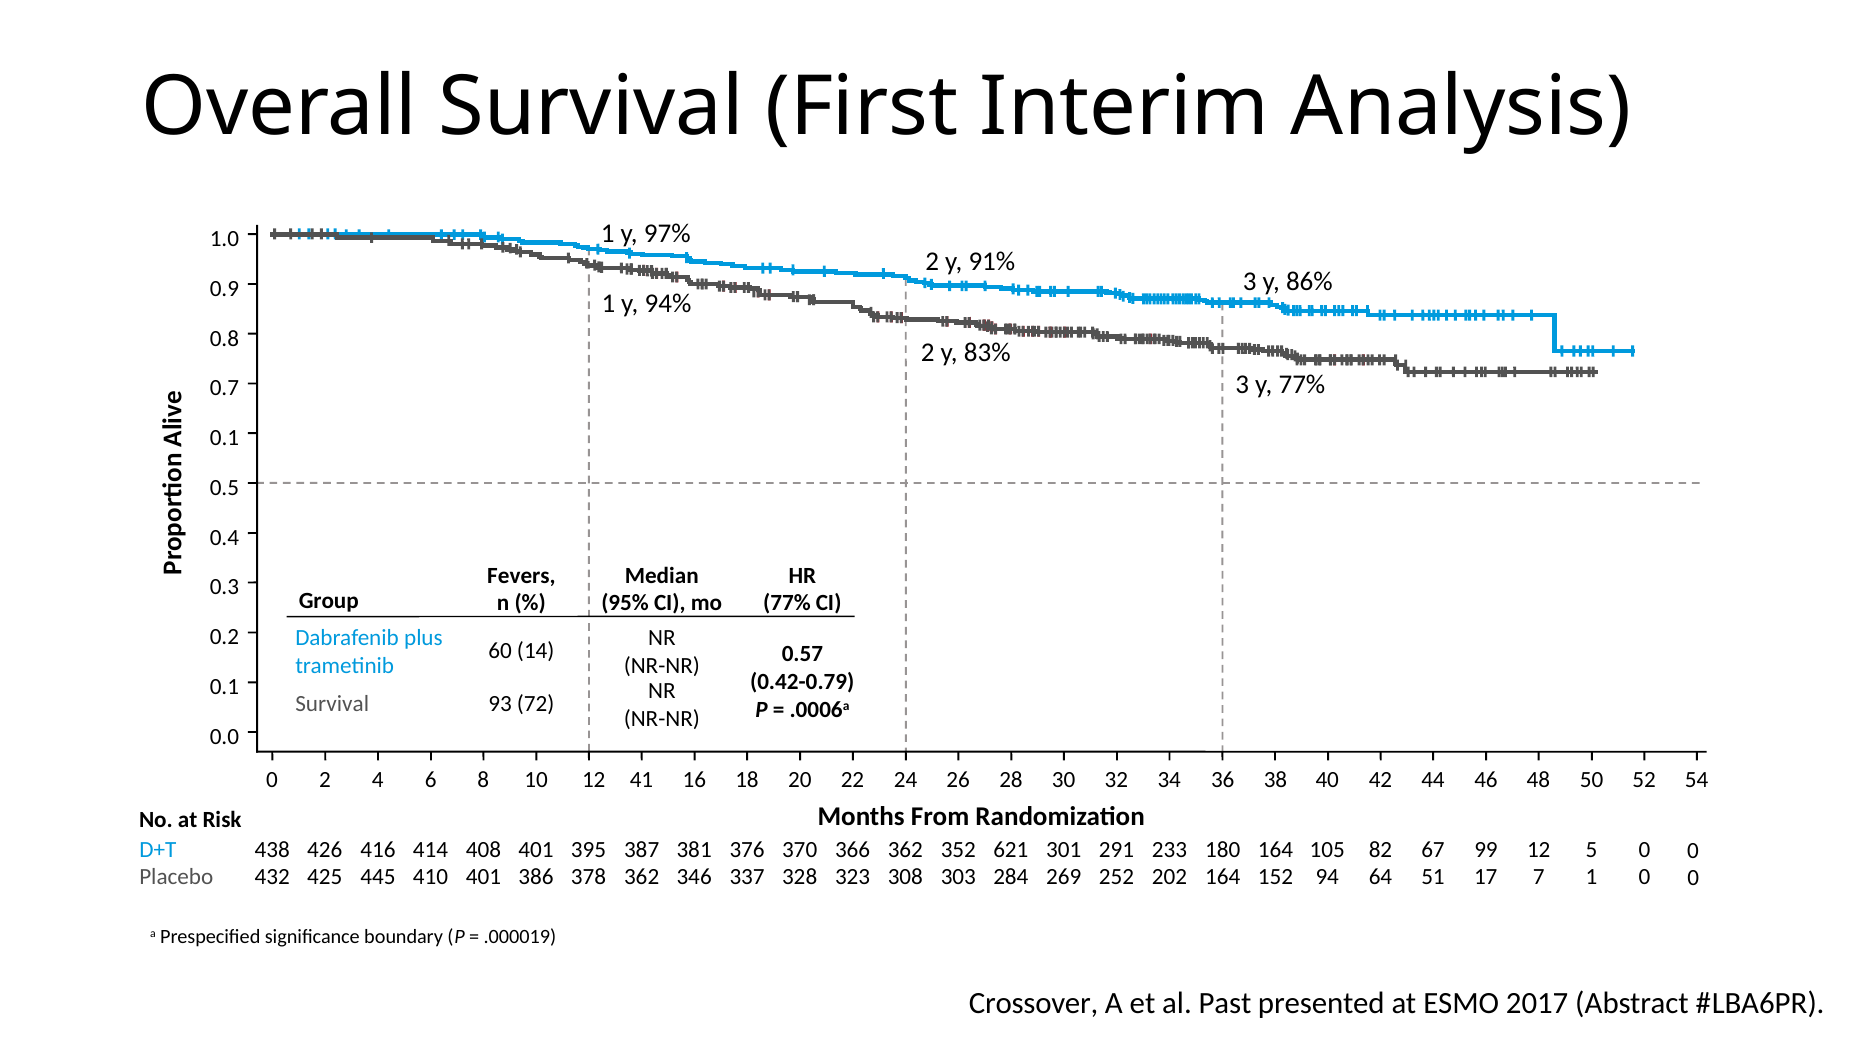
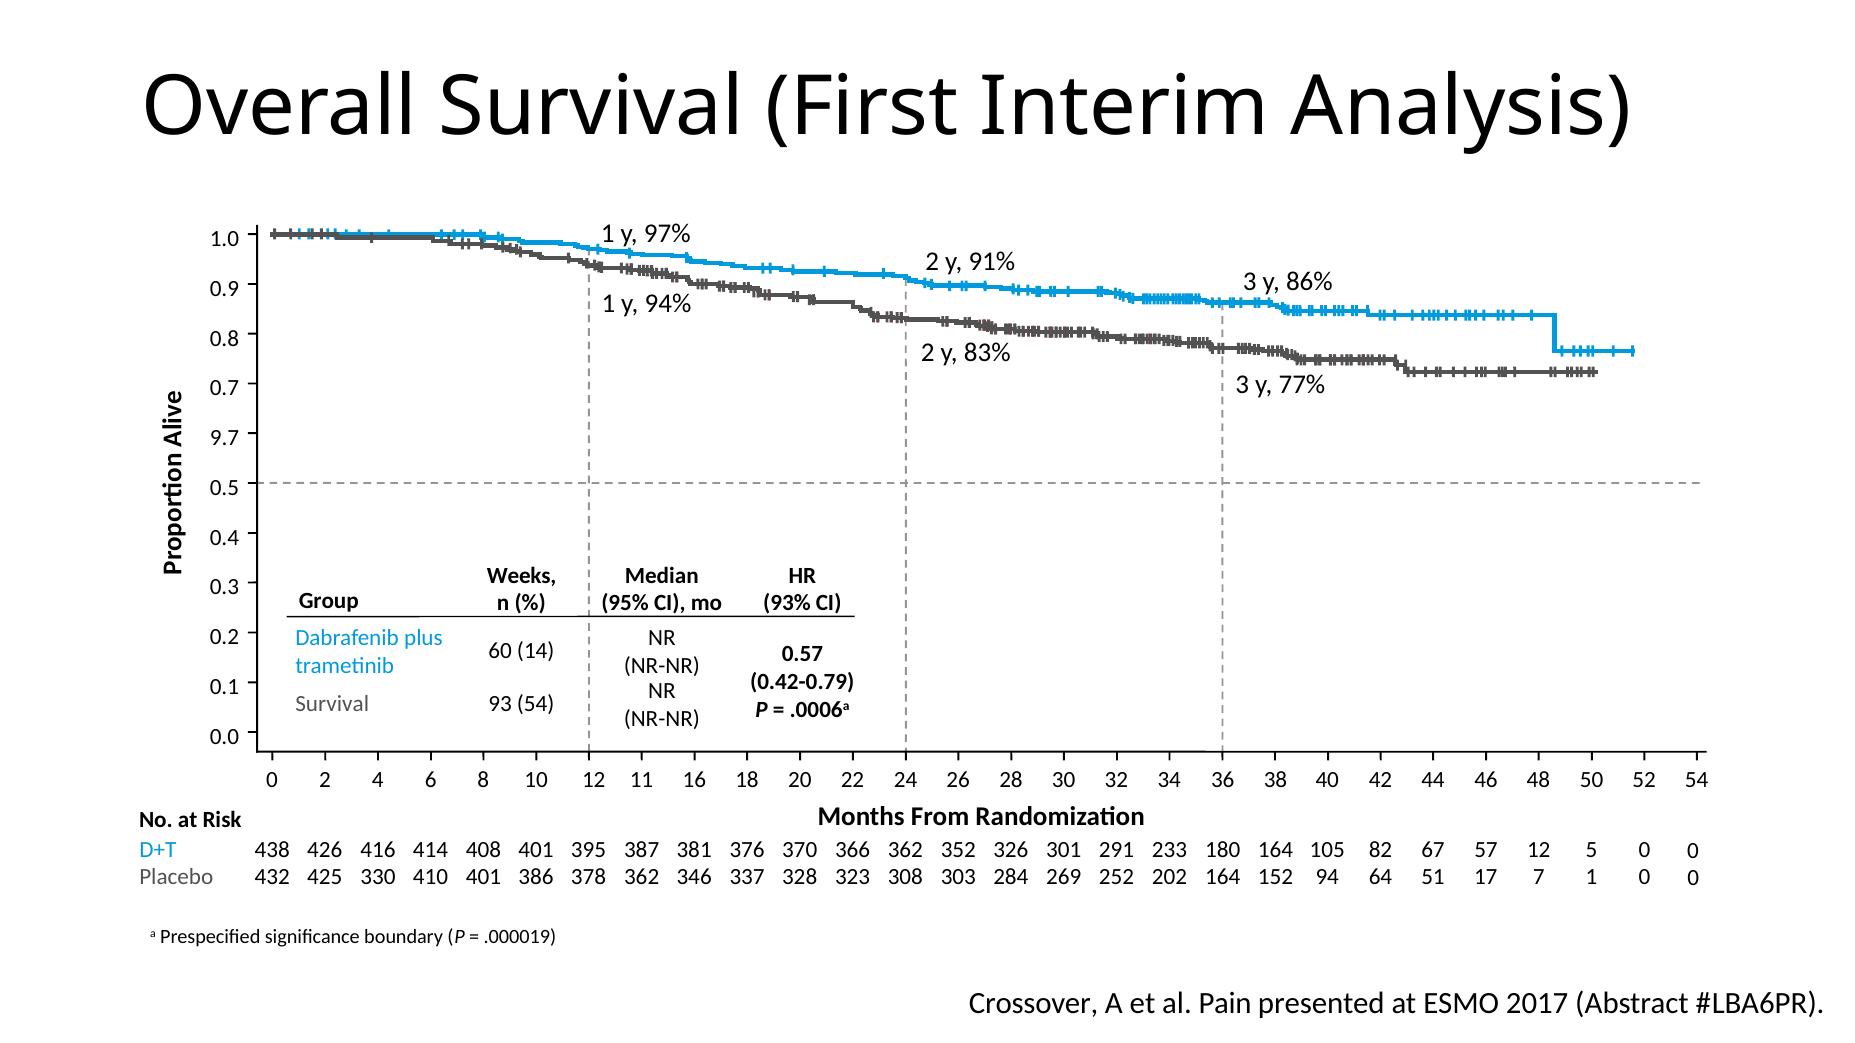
0.1 at (224, 438): 0.1 -> 9.7
Fevers: Fevers -> Weeks
77% at (787, 604): 77% -> 93%
93 72: 72 -> 54
41: 41 -> 11
621: 621 -> 326
99: 99 -> 57
445: 445 -> 330
Past: Past -> Pain
